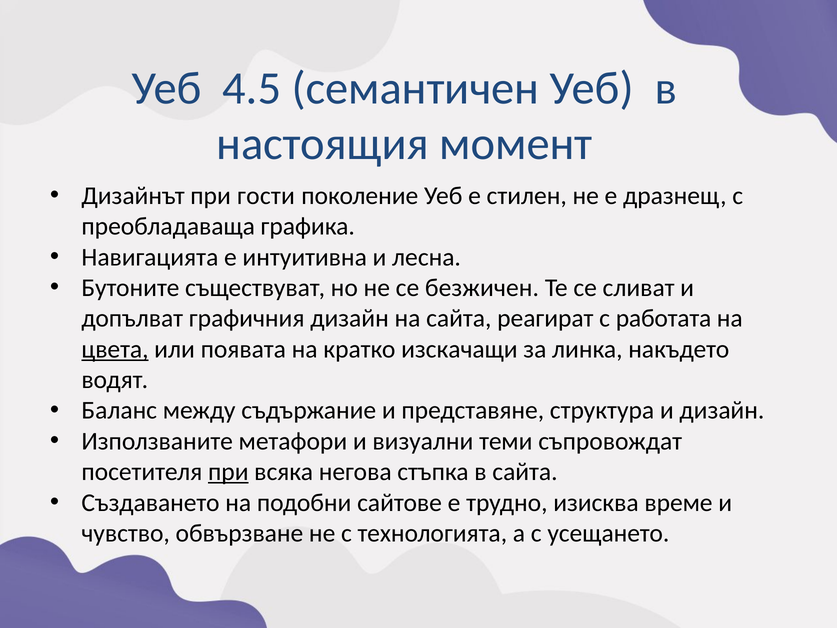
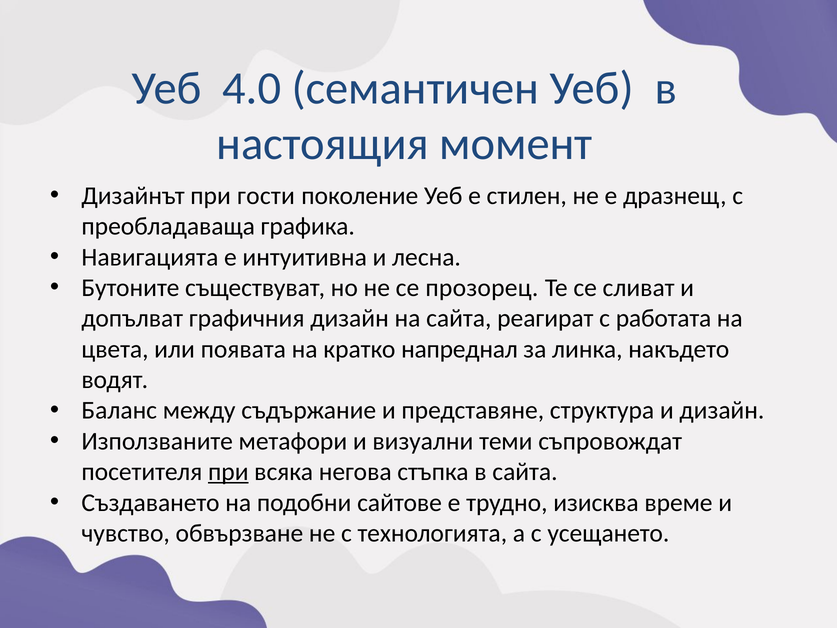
4.5: 4.5 -> 4.0
безжичен: безжичен -> прозорец
цвета underline: present -> none
изскачащи: изскачащи -> напреднал
